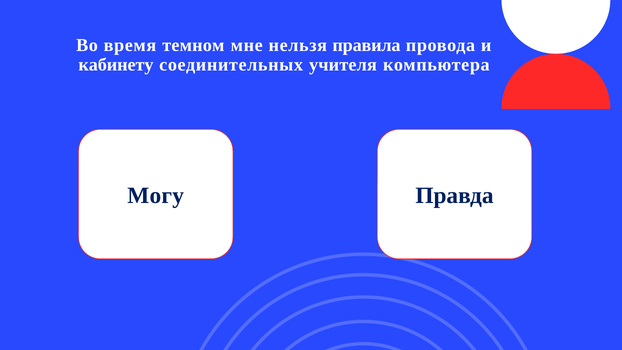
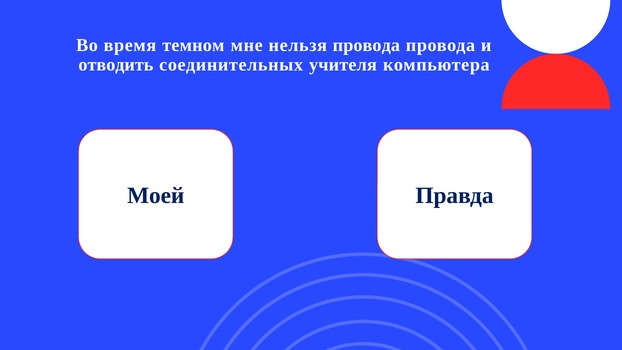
нельзя правила: правила -> провода
кабинету: кабинету -> отводить
Могу: Могу -> Моей
